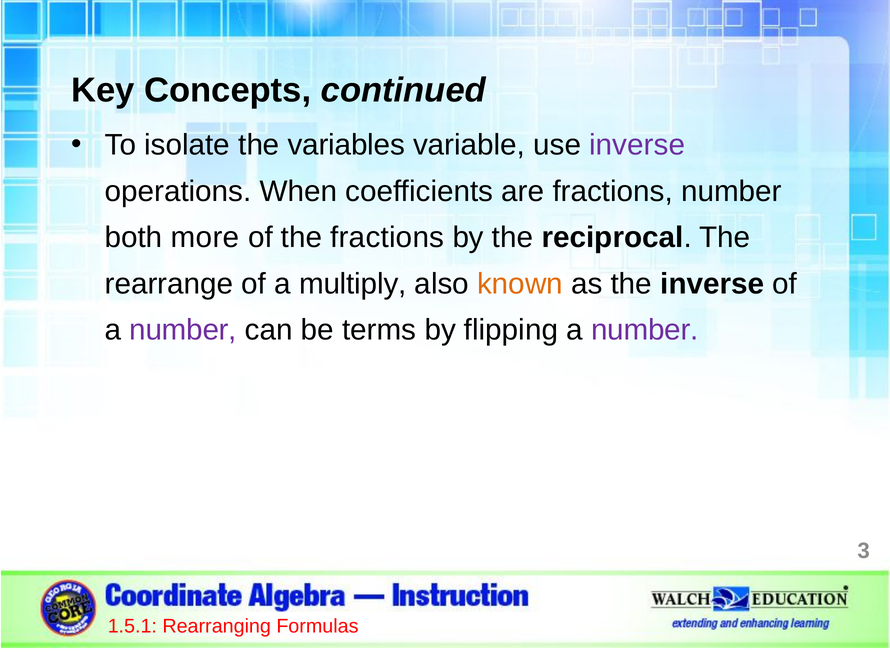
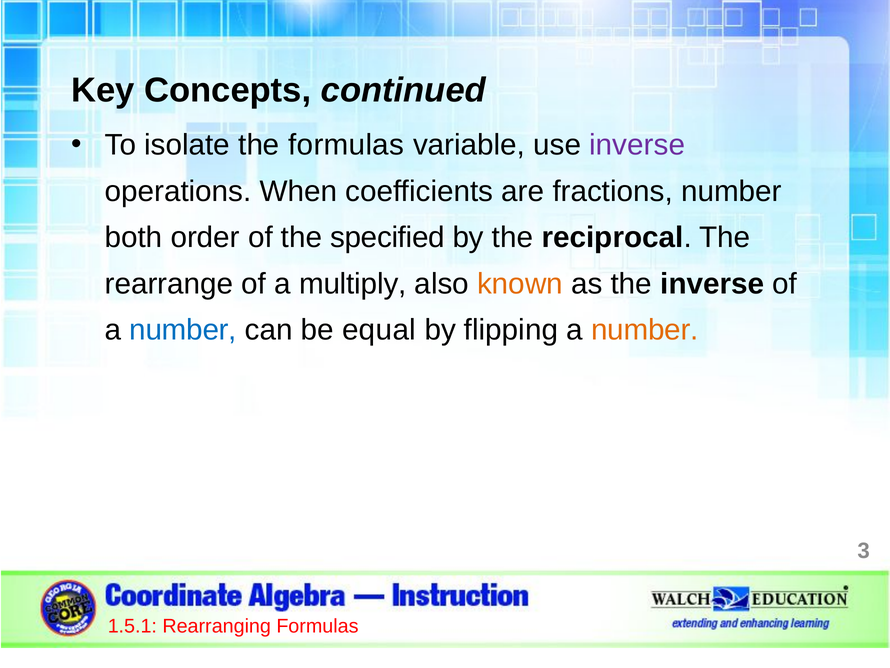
the variables: variables -> formulas
more: more -> order
the fractions: fractions -> specified
number at (183, 330) colour: purple -> blue
terms: terms -> equal
number at (645, 330) colour: purple -> orange
